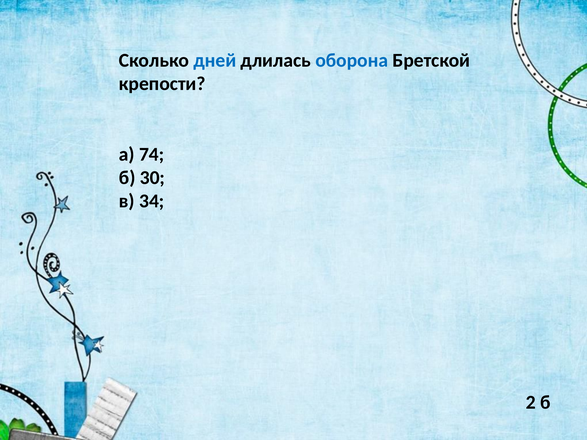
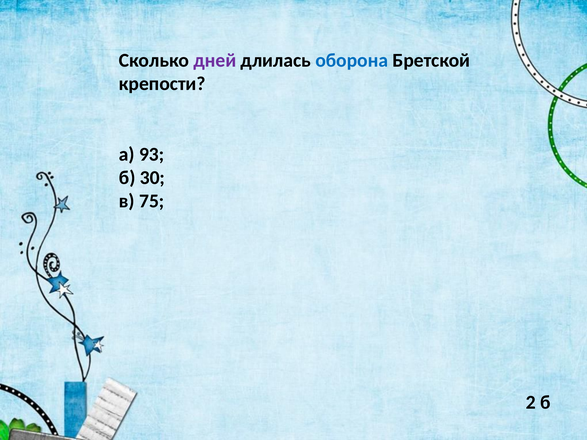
дней colour: blue -> purple
74: 74 -> 93
34: 34 -> 75
